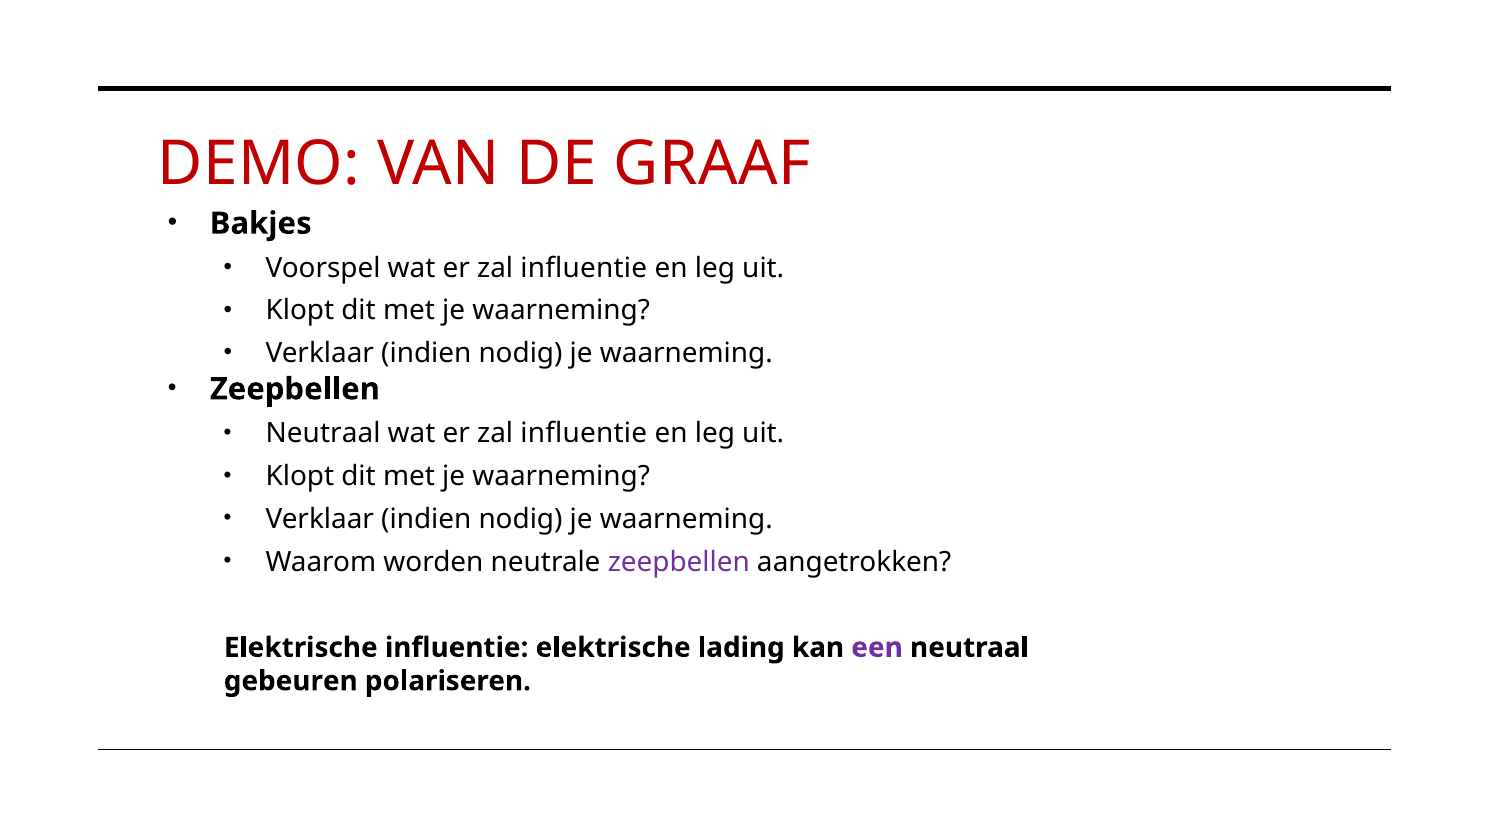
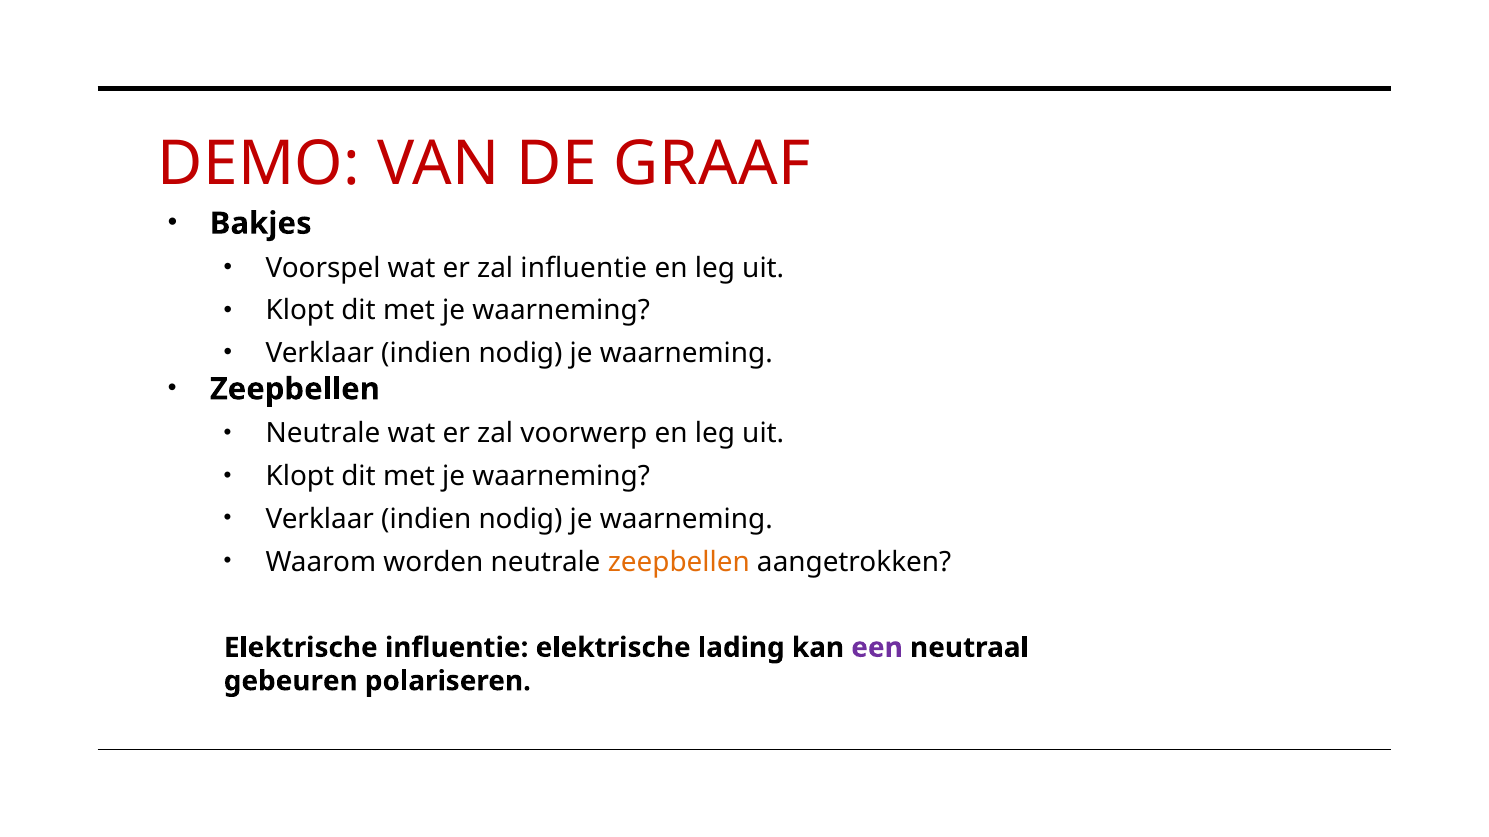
Neutraal at (323, 434): Neutraal -> Neutrale
influentie at (584, 434): influentie -> voorwerp
zeepbellen at (679, 562) colour: purple -> orange
